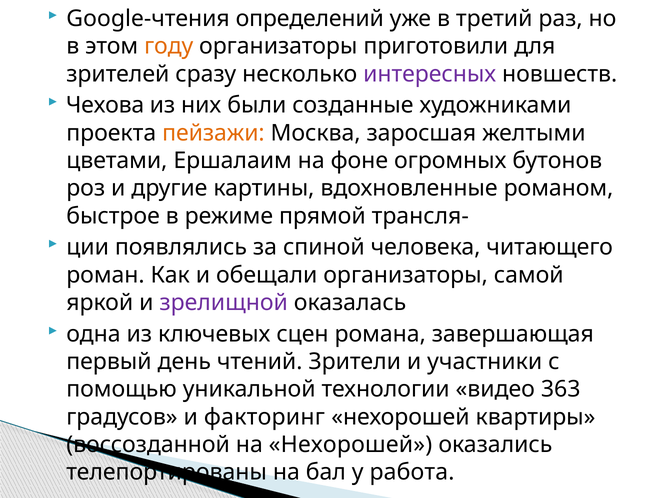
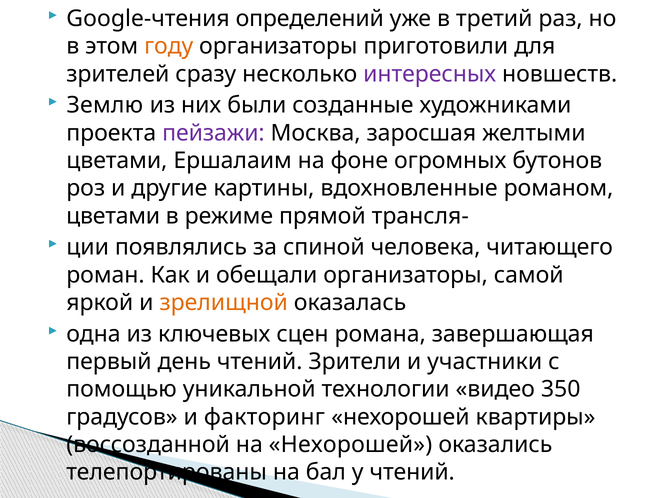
Чехова: Чехова -> Землю
пейзажи colour: orange -> purple
быстрое at (113, 216): быстрое -> цветами
зрелищной colour: purple -> orange
363: 363 -> 350
у работа: работа -> чтений
